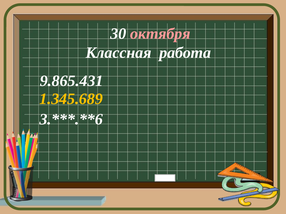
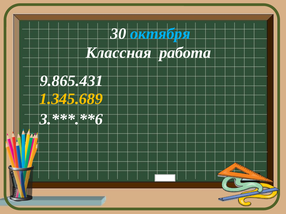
октября colour: pink -> light blue
